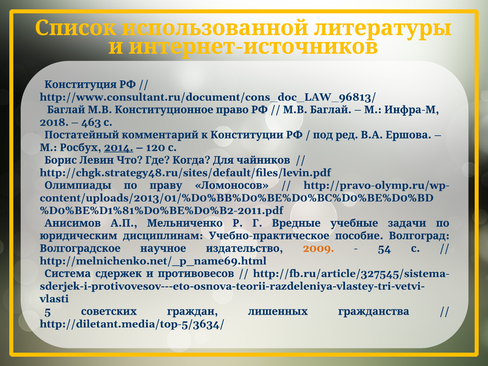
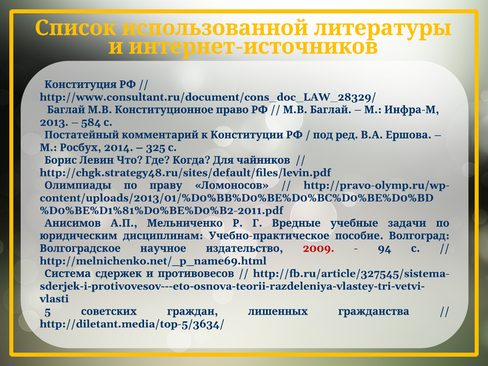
http://www.consultant.ru/document/cons_doc_LAW_96813/: http://www.consultant.ru/document/cons_doc_LAW_96813/ -> http://www.consultant.ru/document/cons_doc_LAW_28329/
2018: 2018 -> 2013
463: 463 -> 584
2014 underline: present -> none
120: 120 -> 325
2009 colour: orange -> red
54: 54 -> 94
